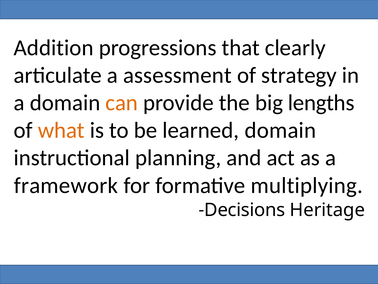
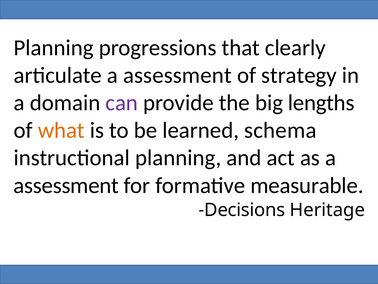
Addition at (54, 48): Addition -> Planning
can colour: orange -> purple
learned domain: domain -> schema
framework at (66, 185): framework -> assessment
multiplying: multiplying -> measurable
